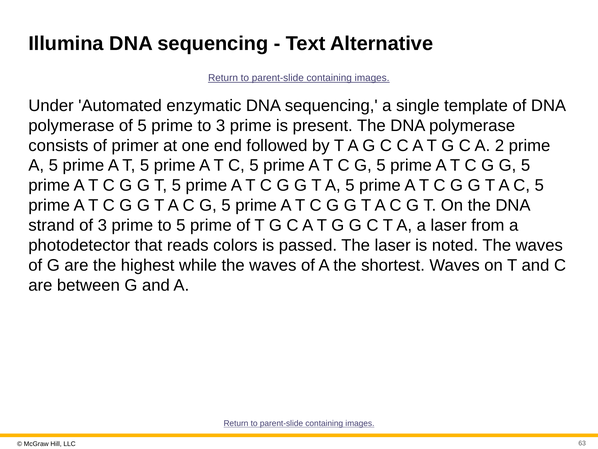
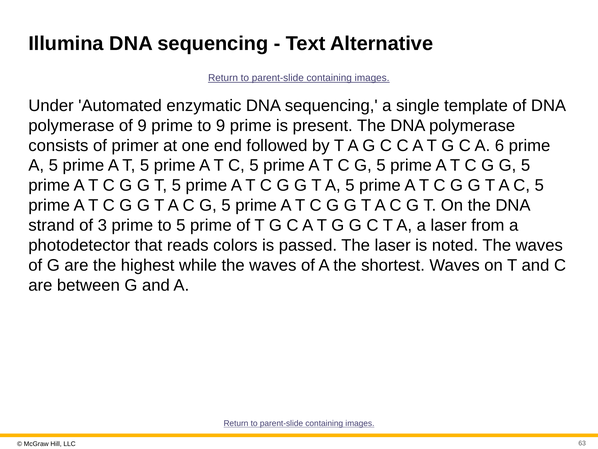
of 5: 5 -> 9
to 3: 3 -> 9
2: 2 -> 6
